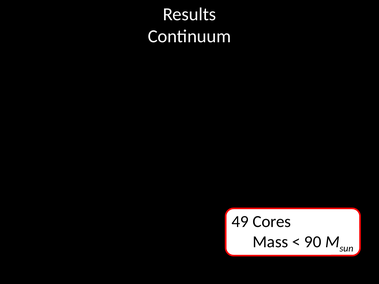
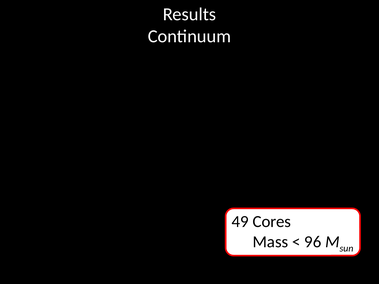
90: 90 -> 96
